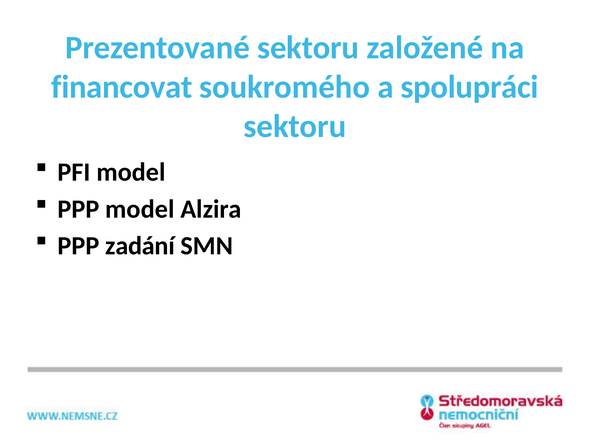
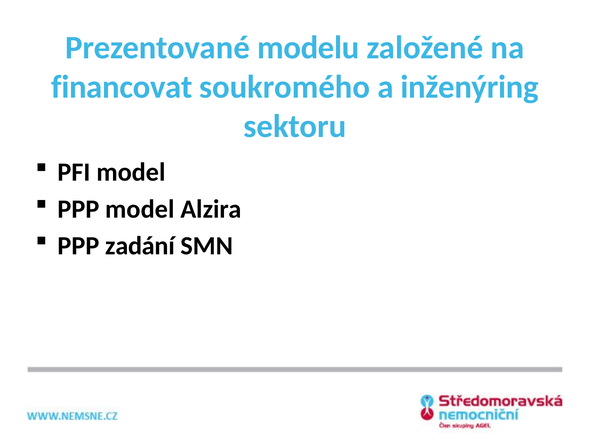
Prezentované sektoru: sektoru -> modelu
spolupráci: spolupráci -> inženýring
